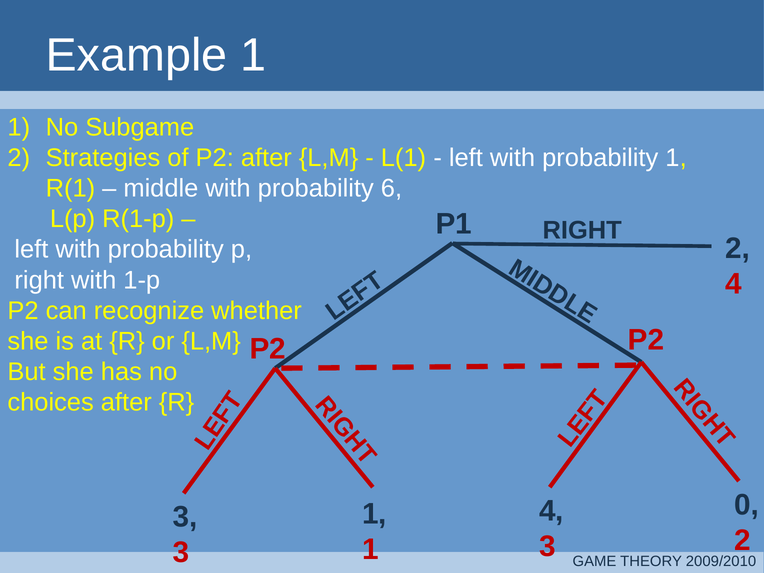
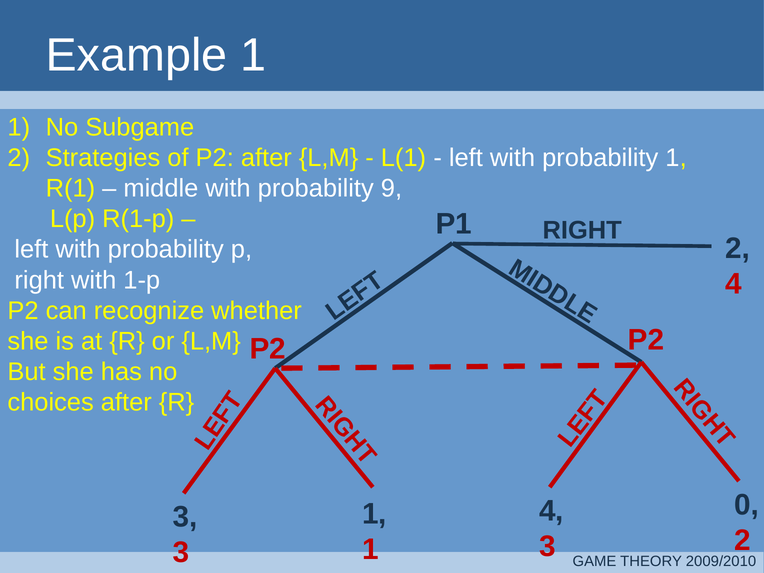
6: 6 -> 9
